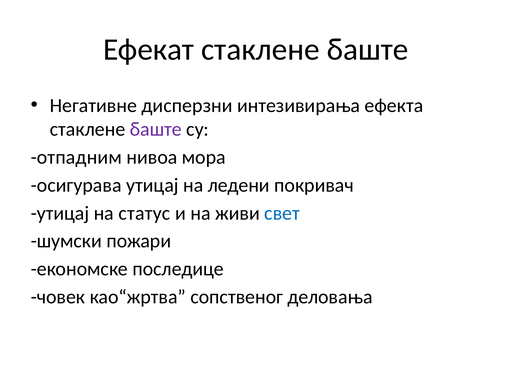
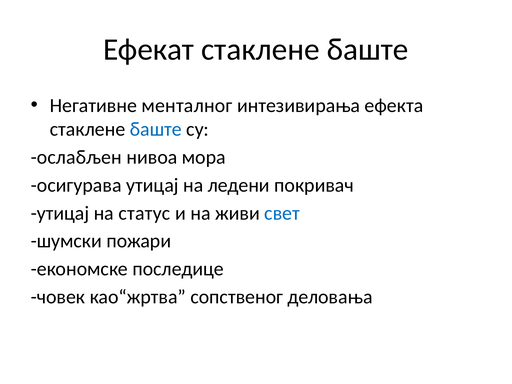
дисперзни: дисперзни -> менталног
баште at (156, 129) colour: purple -> blue
отпадним: отпадним -> ослабљен
